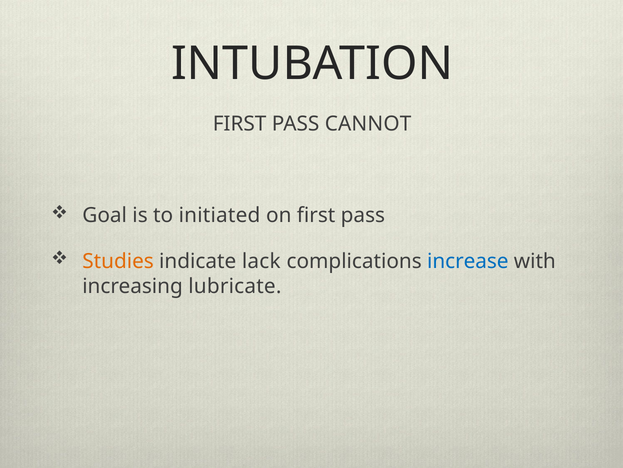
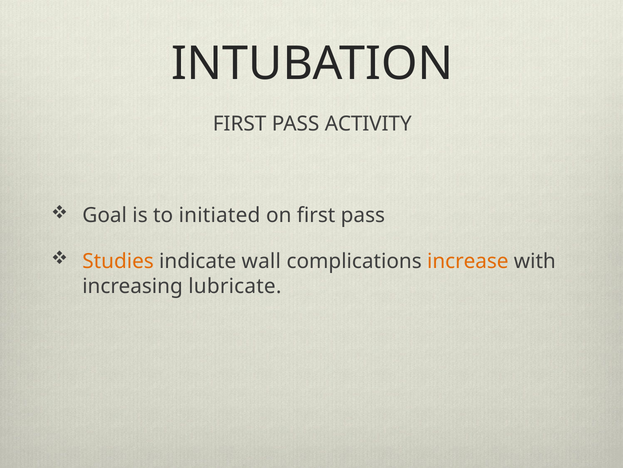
CANNOT: CANNOT -> ACTIVITY
lack: lack -> wall
increase colour: blue -> orange
